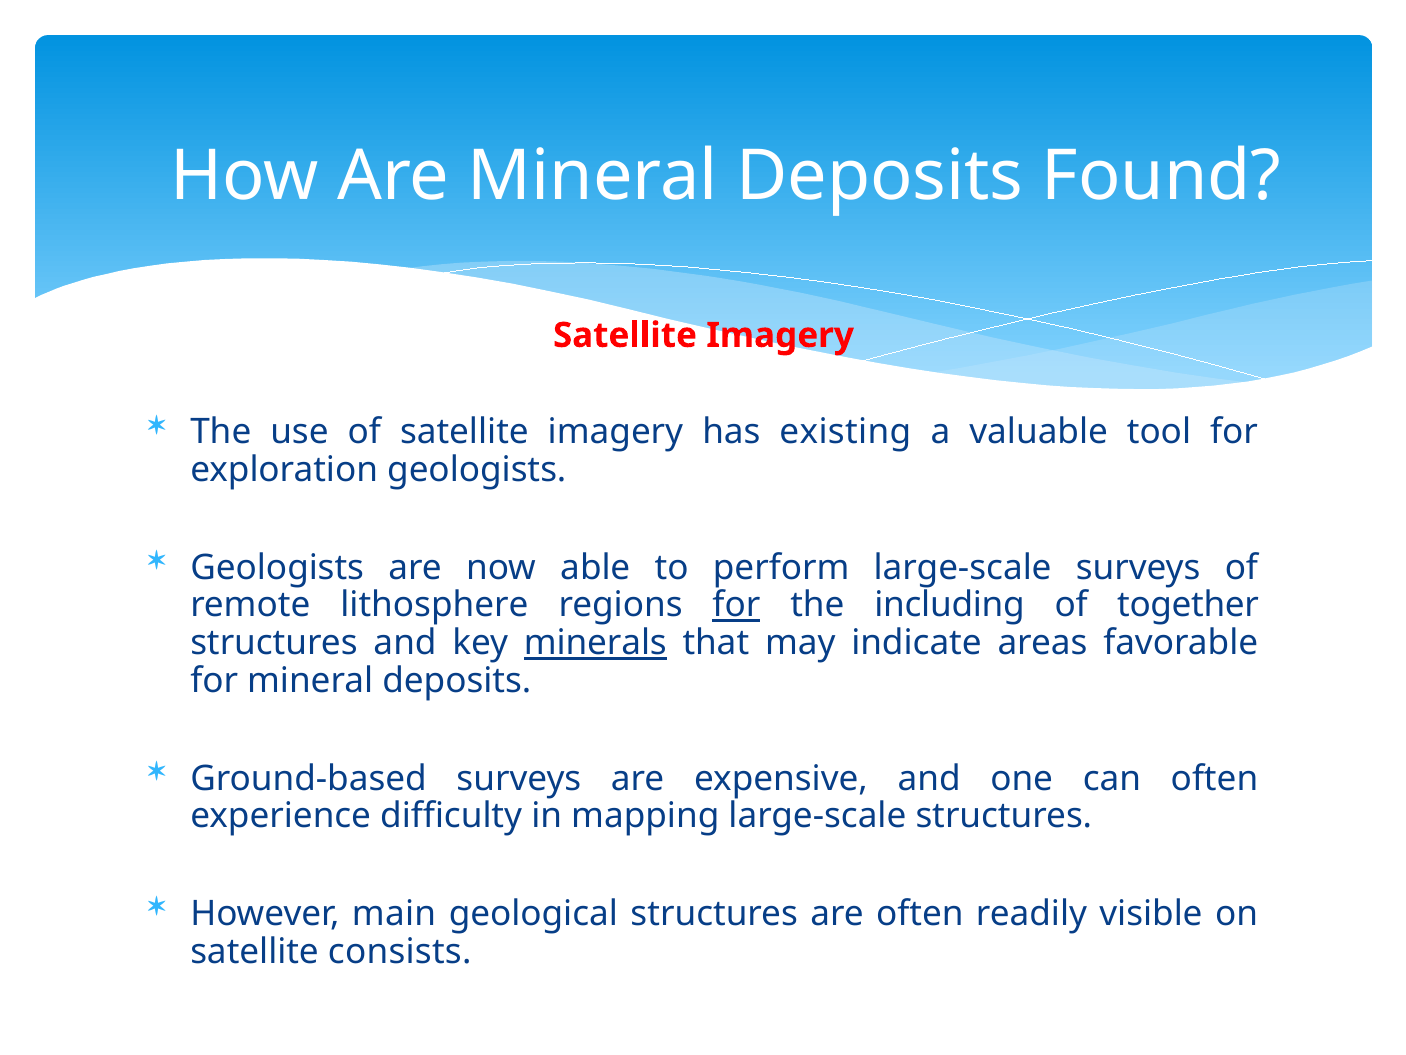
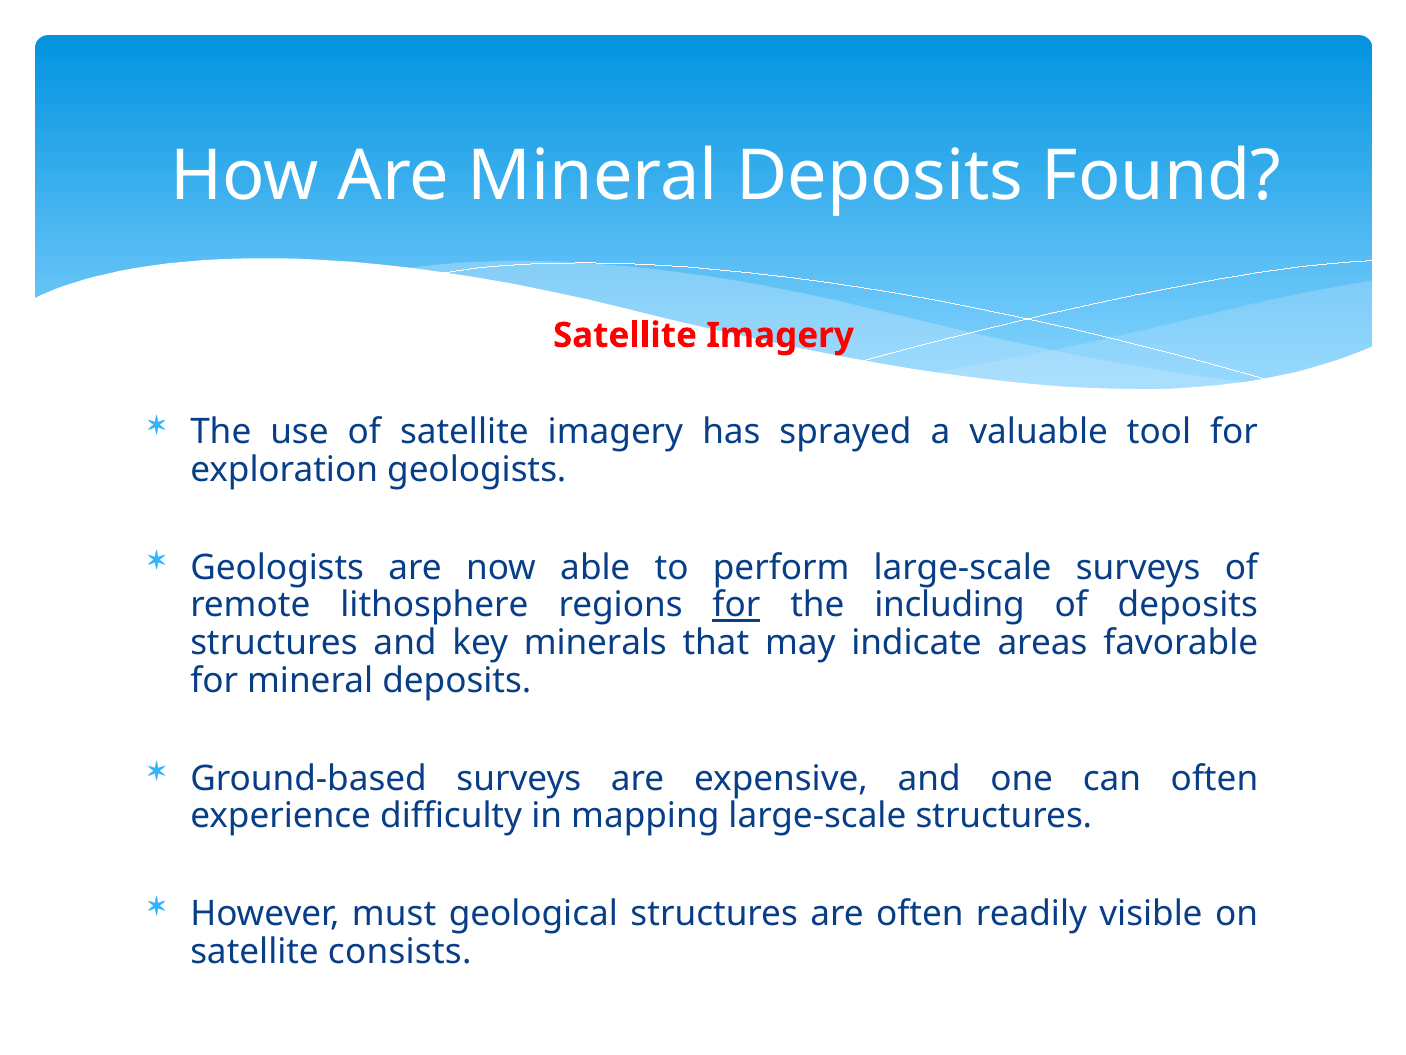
existing: existing -> sprayed
of together: together -> deposits
minerals underline: present -> none
main: main -> must
